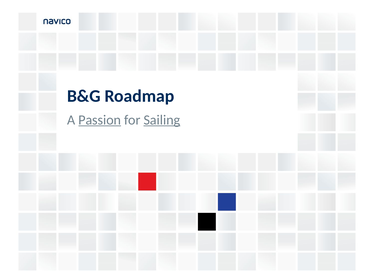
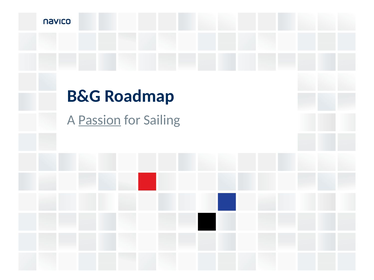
Sailing underline: present -> none
